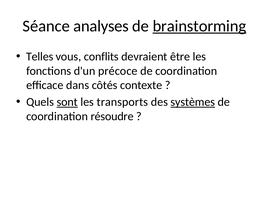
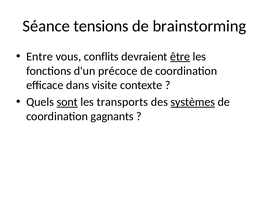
analyses: analyses -> tensions
brainstorming underline: present -> none
Telles: Telles -> Entre
être underline: none -> present
côtés: côtés -> visite
résoudre: résoudre -> gagnants
